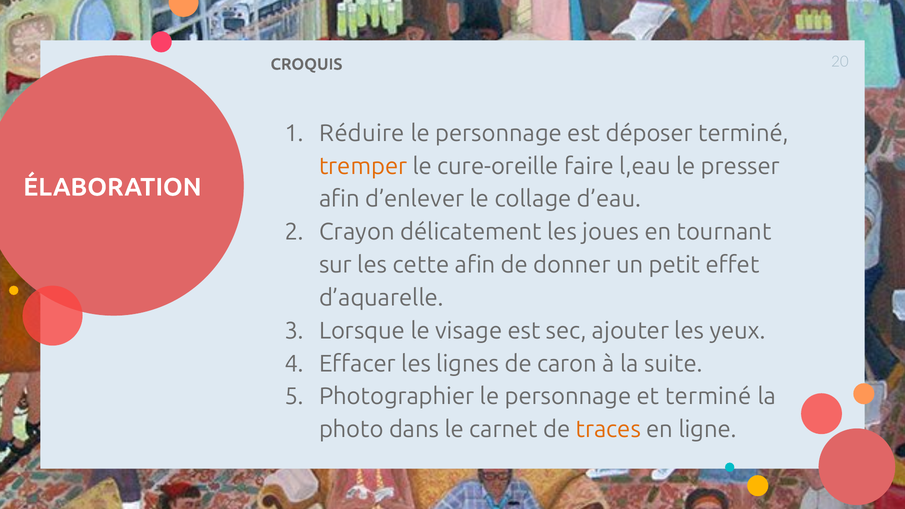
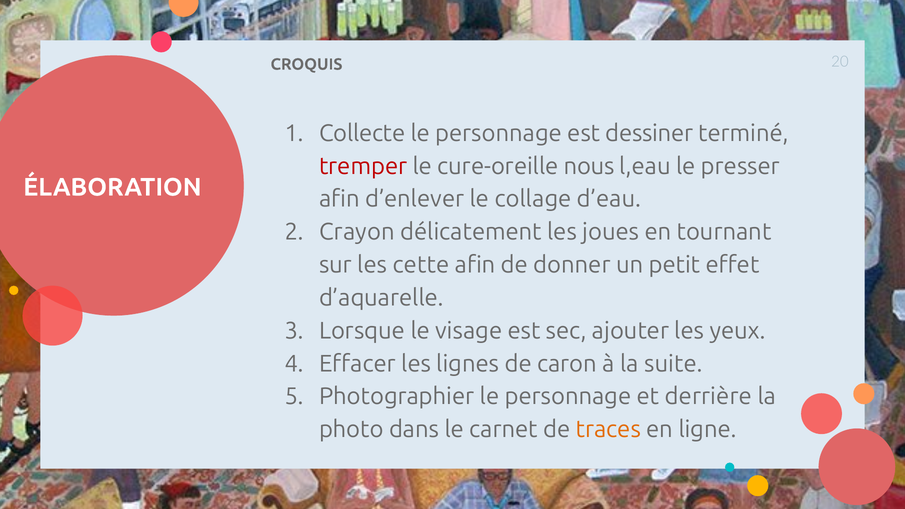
Réduire: Réduire -> Collecte
déposer: déposer -> dessiner
tremper colour: orange -> red
faire: faire -> nous
et terminé: terminé -> derrière
